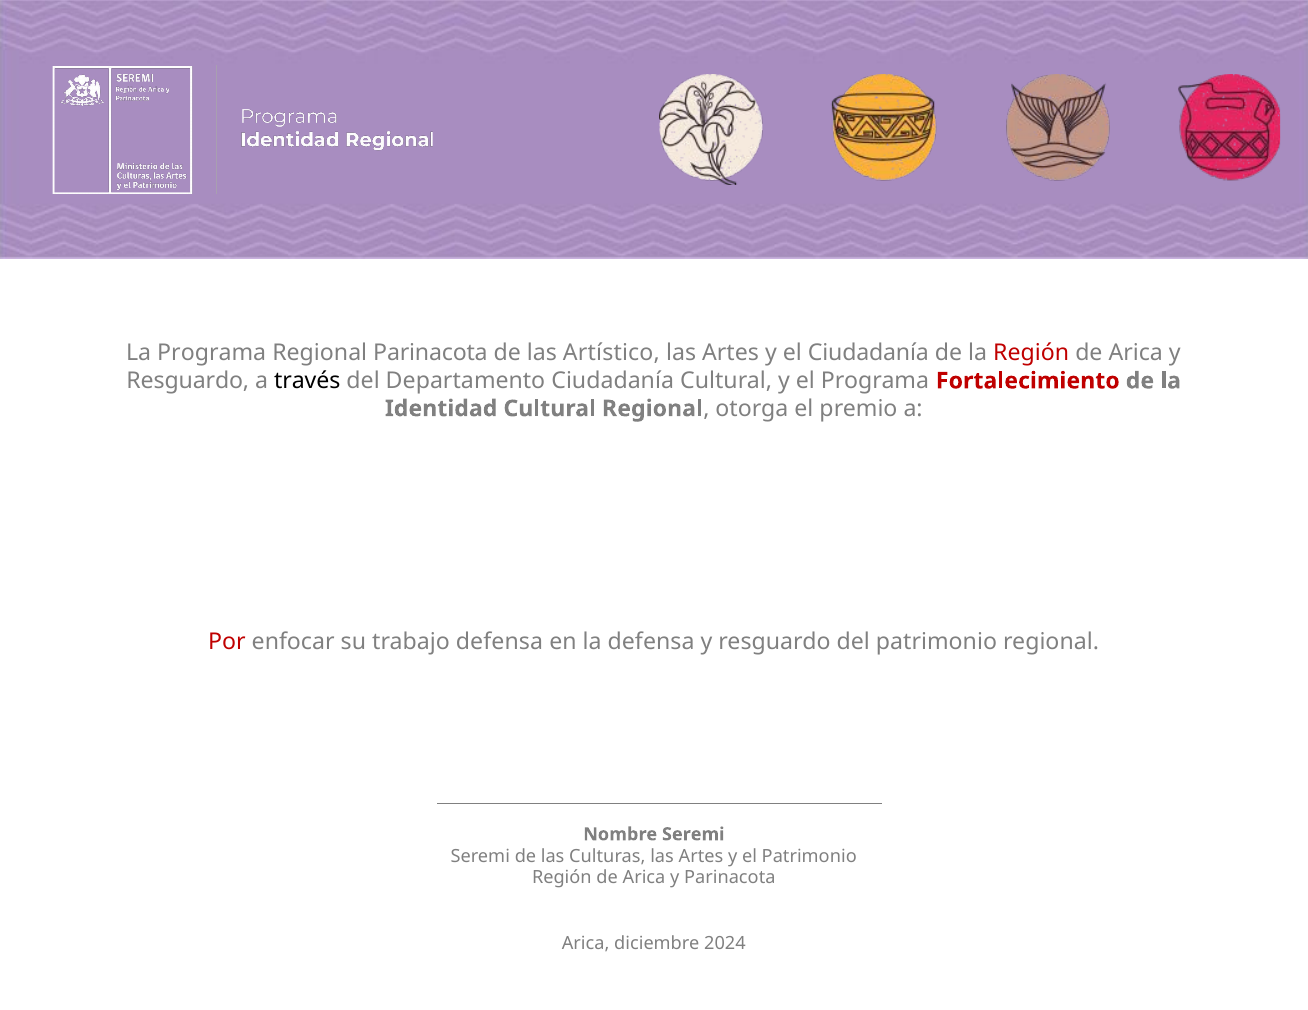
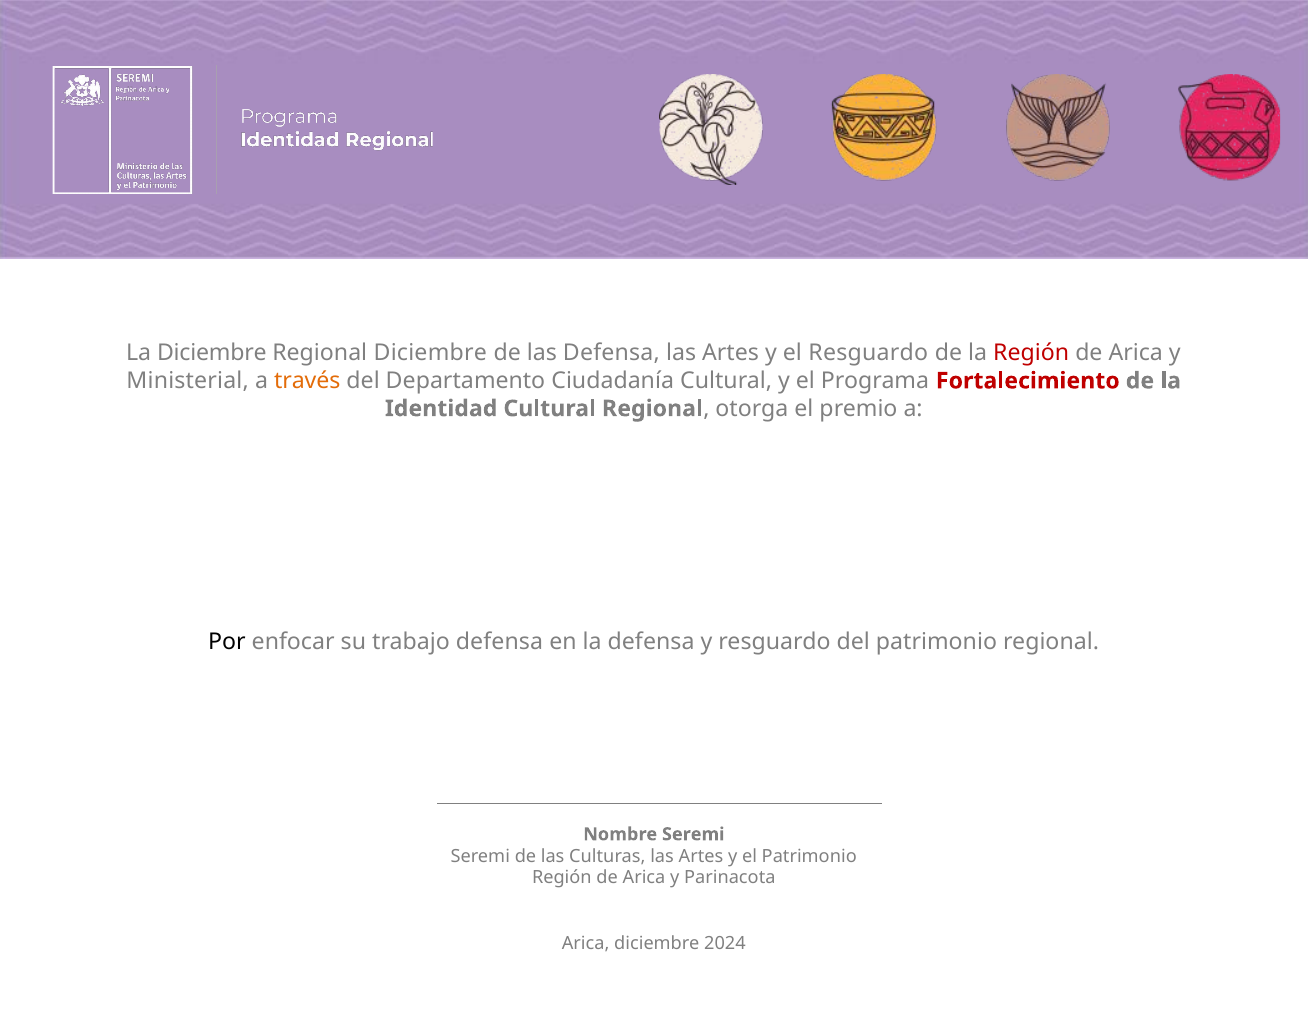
La Programa: Programa -> Diciembre
Regional Parinacota: Parinacota -> Diciembre
las Artístico: Artístico -> Defensa
el Ciudadanía: Ciudadanía -> Resguardo
Resguardo at (188, 381): Resguardo -> Ministerial
través colour: black -> orange
Por colour: red -> black
